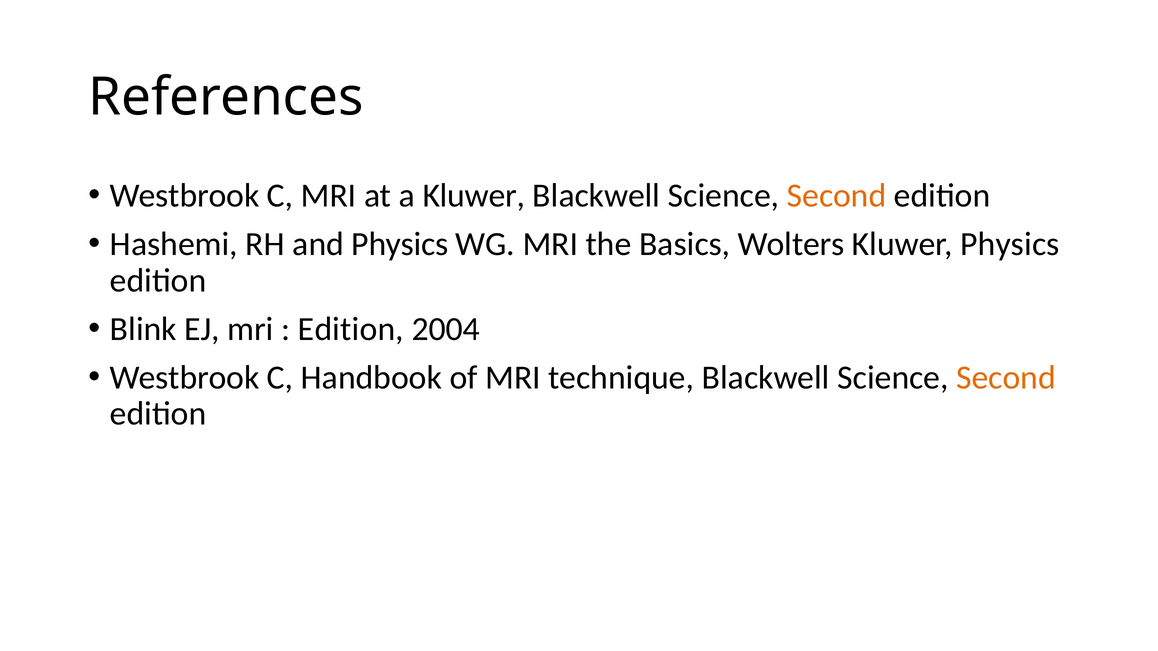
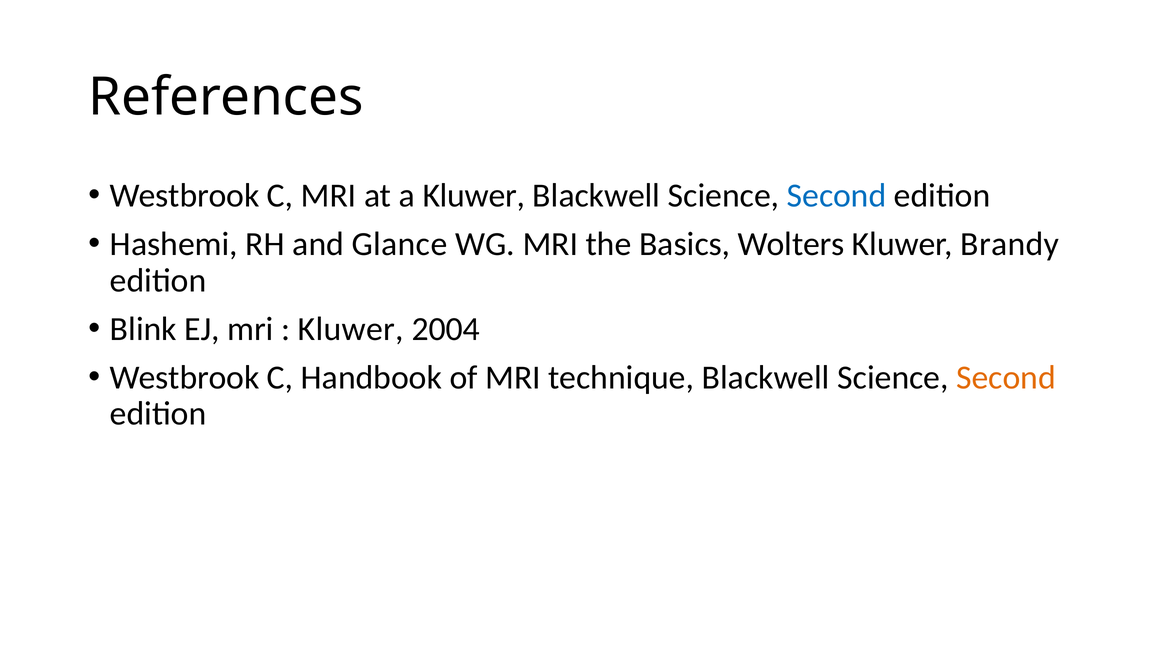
Second at (837, 196) colour: orange -> blue
and Physics: Physics -> Glance
Kluwer Physics: Physics -> Brandy
Edition at (351, 329): Edition -> Kluwer
